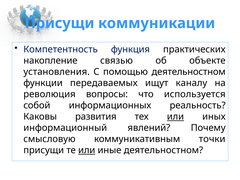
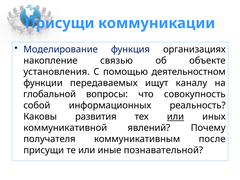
Компетентность: Компетентность -> Моделирование
практических: практических -> организациях
революция: революция -> глобальной
используется: используется -> совокупность
информационный: информационный -> коммуникативной
смысловую: смысловую -> получателя
точки: точки -> после
или at (87, 150) underline: present -> none
иные деятельностном: деятельностном -> познавательной
